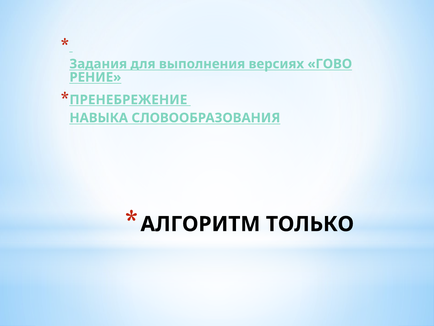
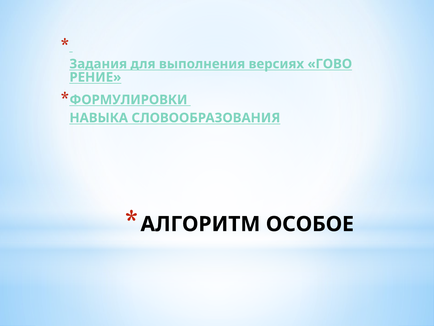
ПРЕНЕБРЕЖЕНИЕ: ПРЕНЕБРЕЖЕНИЕ -> ФОРМУЛИРОВКИ
ТОЛЬКО: ТОЛЬКО -> ОСОБОЕ
